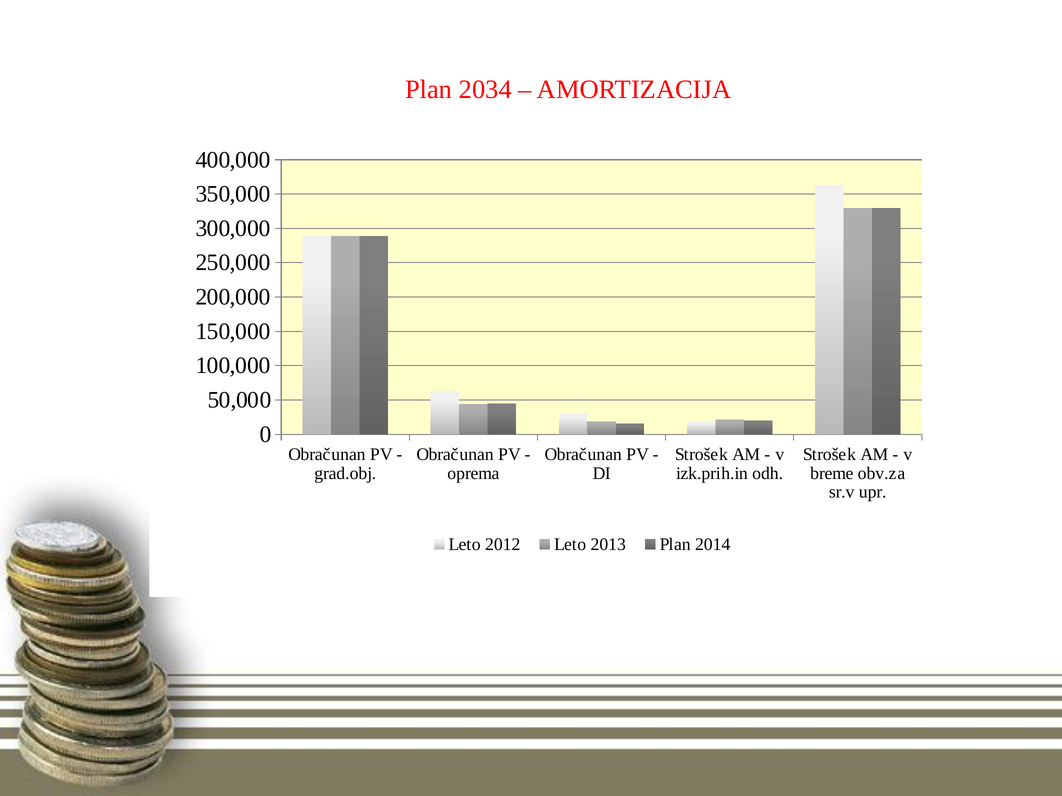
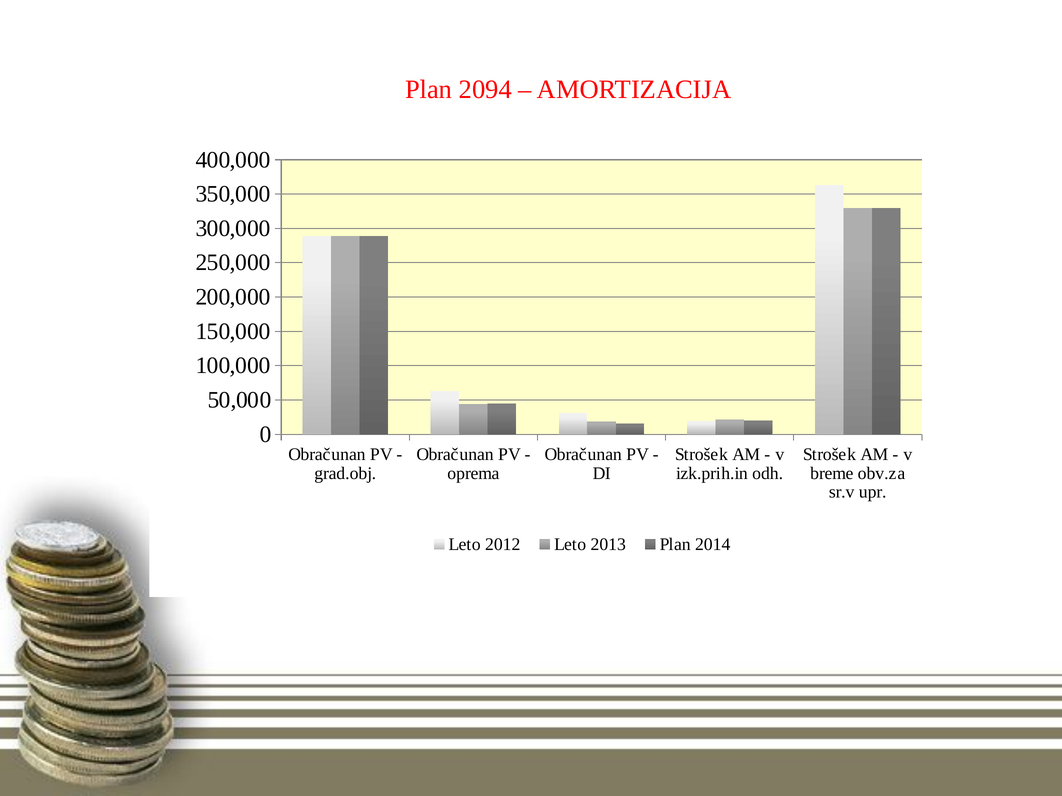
2034: 2034 -> 2094
